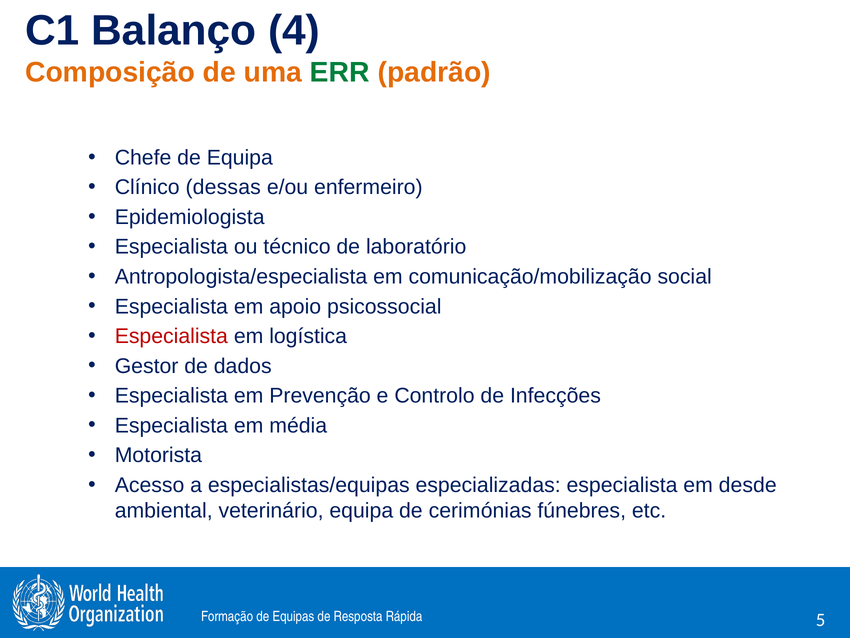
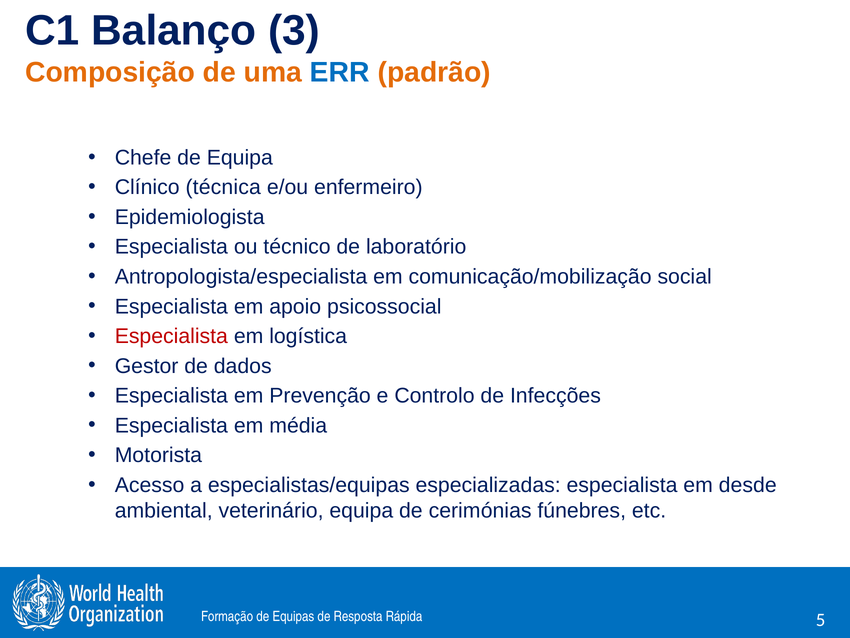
4: 4 -> 3
ERR colour: green -> blue
dessas: dessas -> técnica
